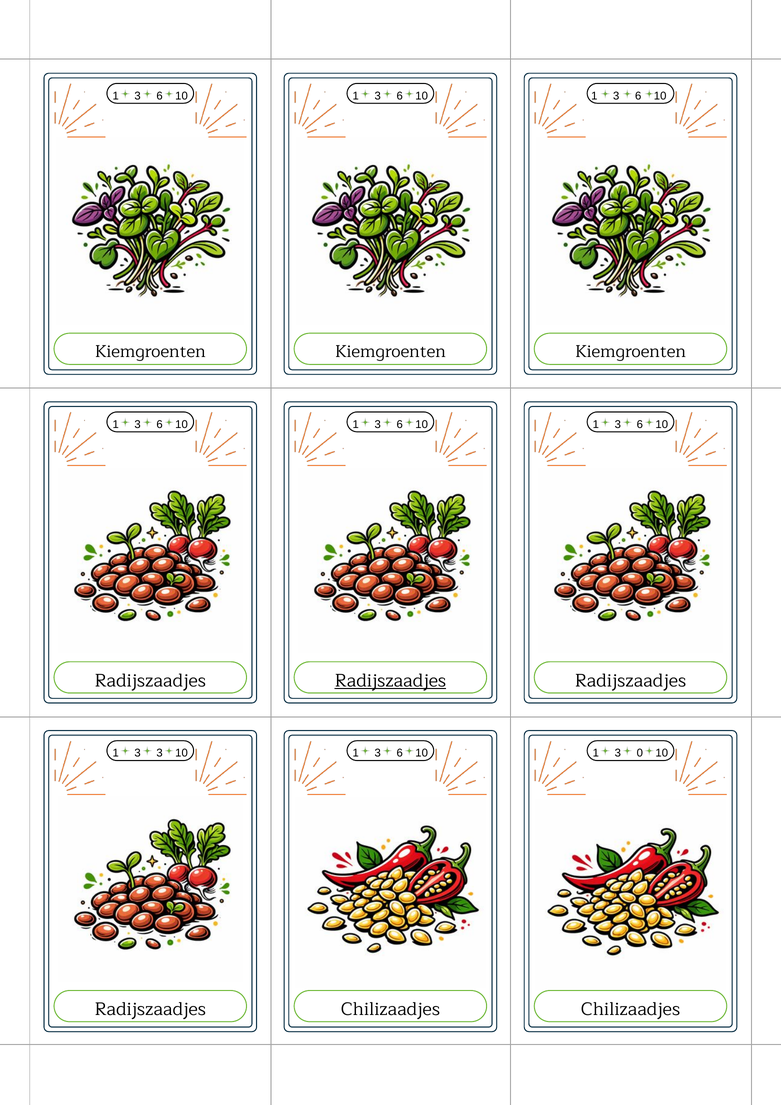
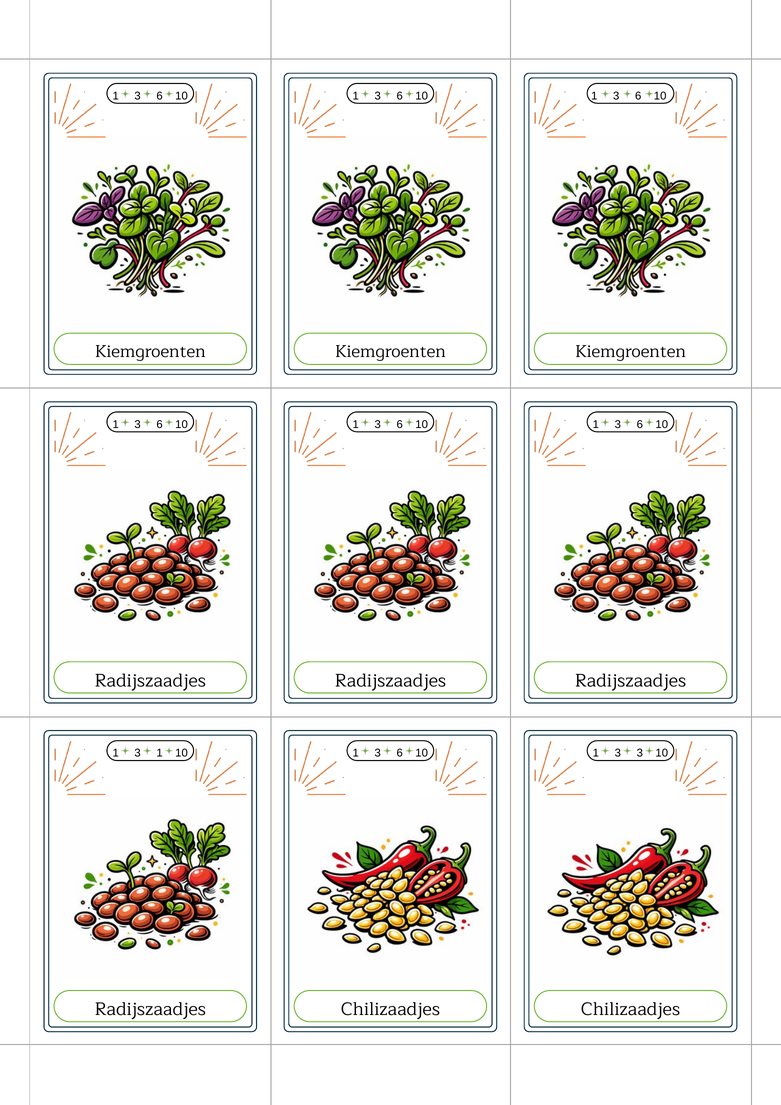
Radijszaadjes at (390, 681) underline: present -> none
3 3: 3 -> 1
3 0: 0 -> 3
